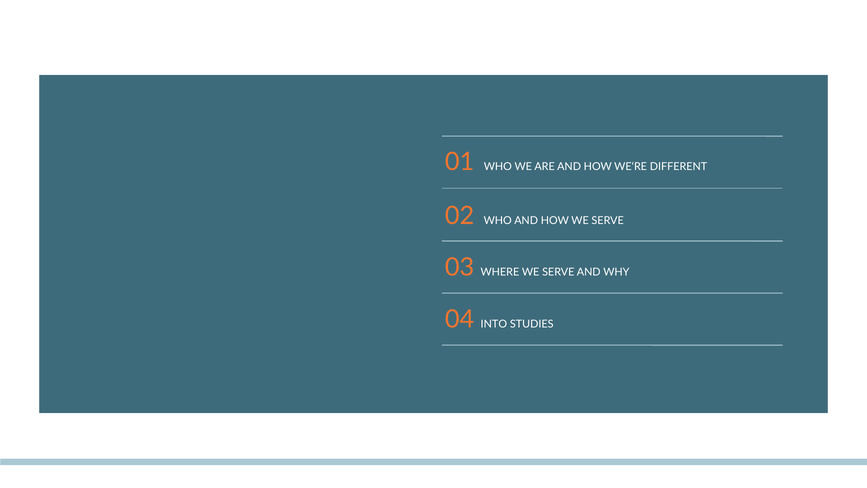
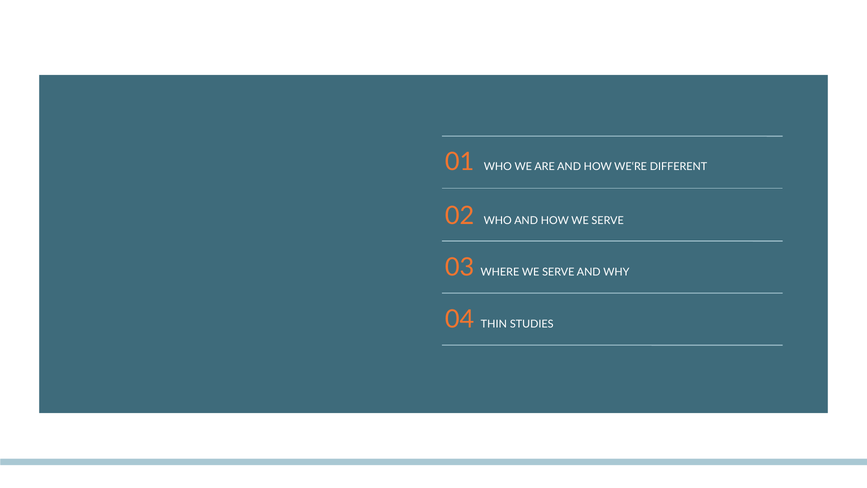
INTO: INTO -> THIN
